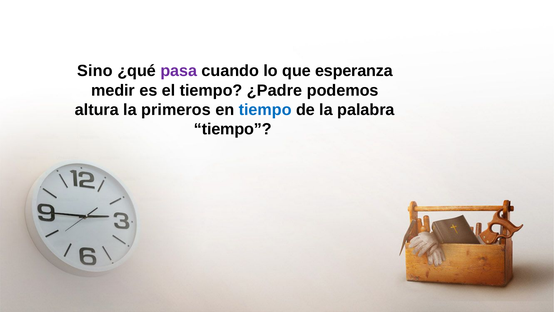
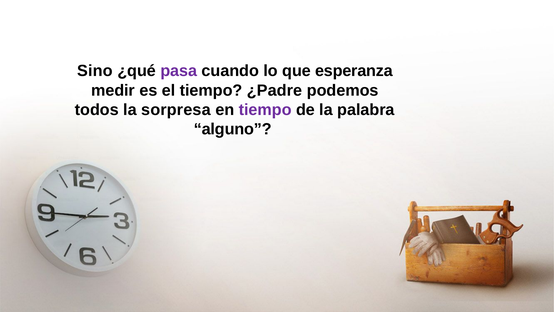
altura: altura -> todos
primeros: primeros -> sorpresa
tiempo at (265, 110) colour: blue -> purple
tiempo at (233, 129): tiempo -> alguno
